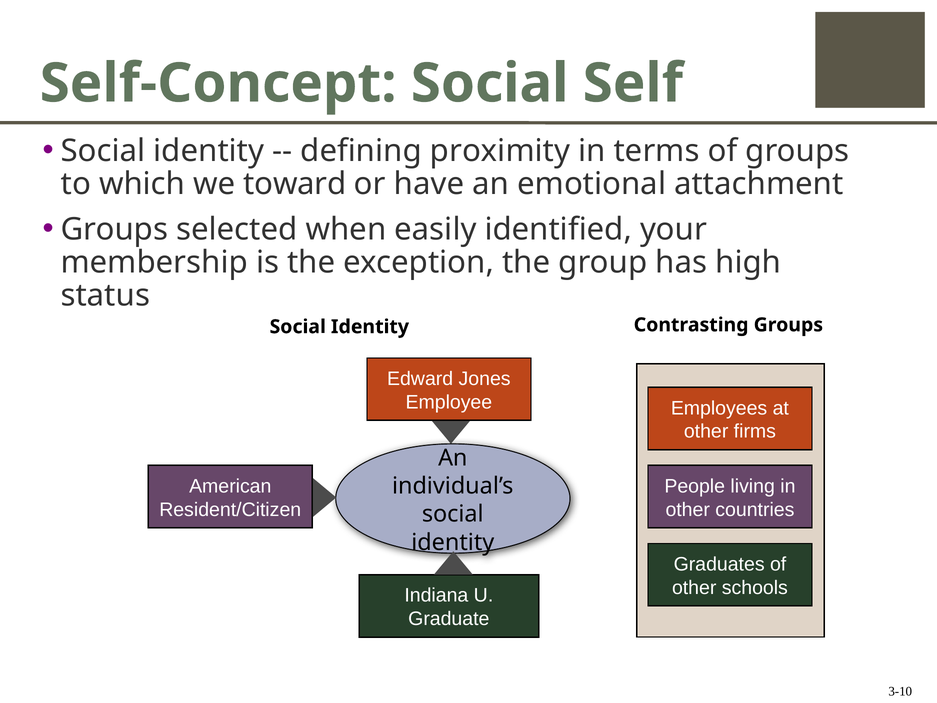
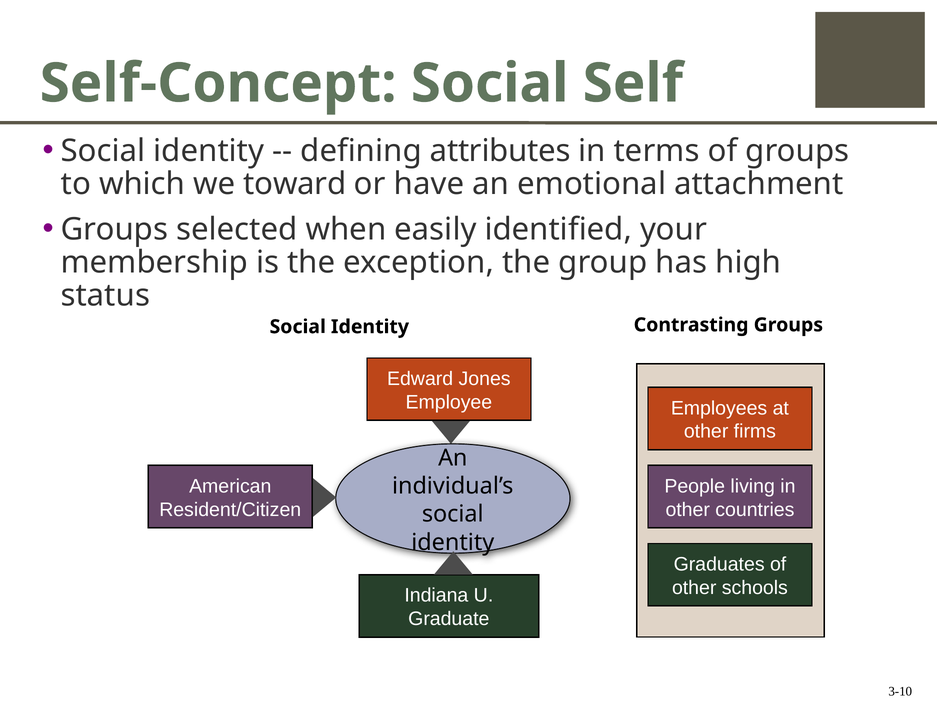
proximity: proximity -> attributes
